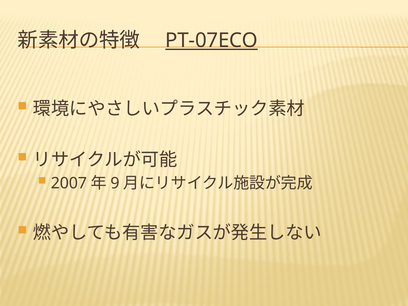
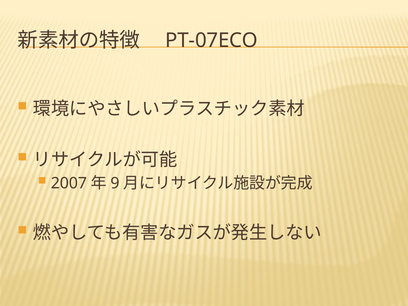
PT-07ECO underline: present -> none
